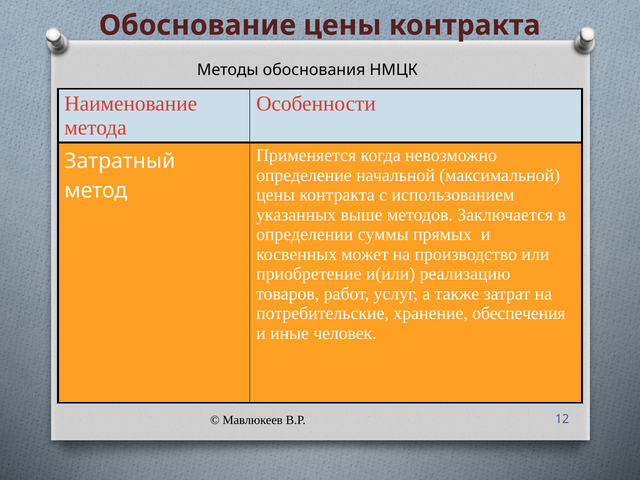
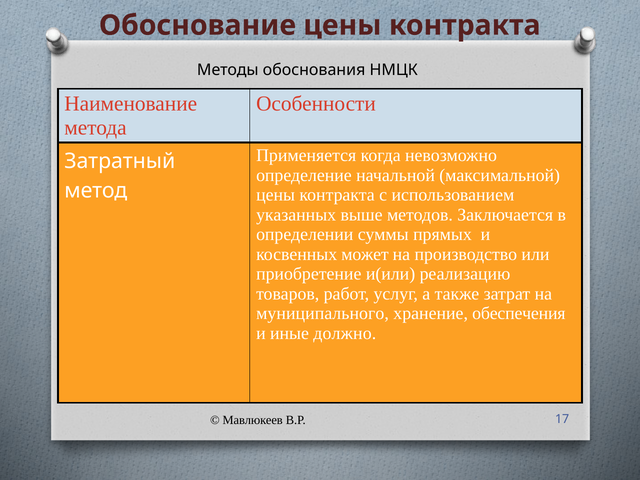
потребительские: потребительские -> муниципального
человек: человек -> должно
12: 12 -> 17
